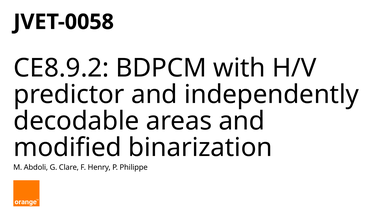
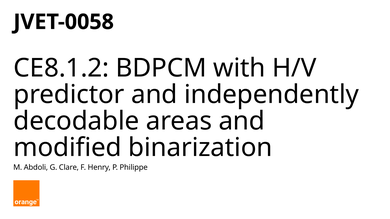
CE8.9.2: CE8.9.2 -> CE8.1.2
